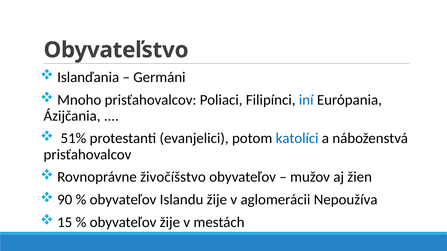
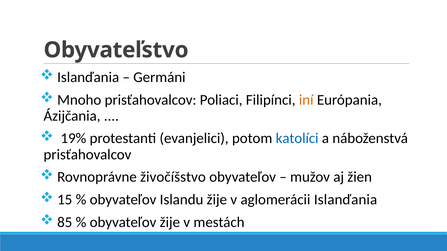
iní colour: blue -> orange
51%: 51% -> 19%
90: 90 -> 15
aglomerácii Nepoužíva: Nepoužíva -> Islanďania
15: 15 -> 85
